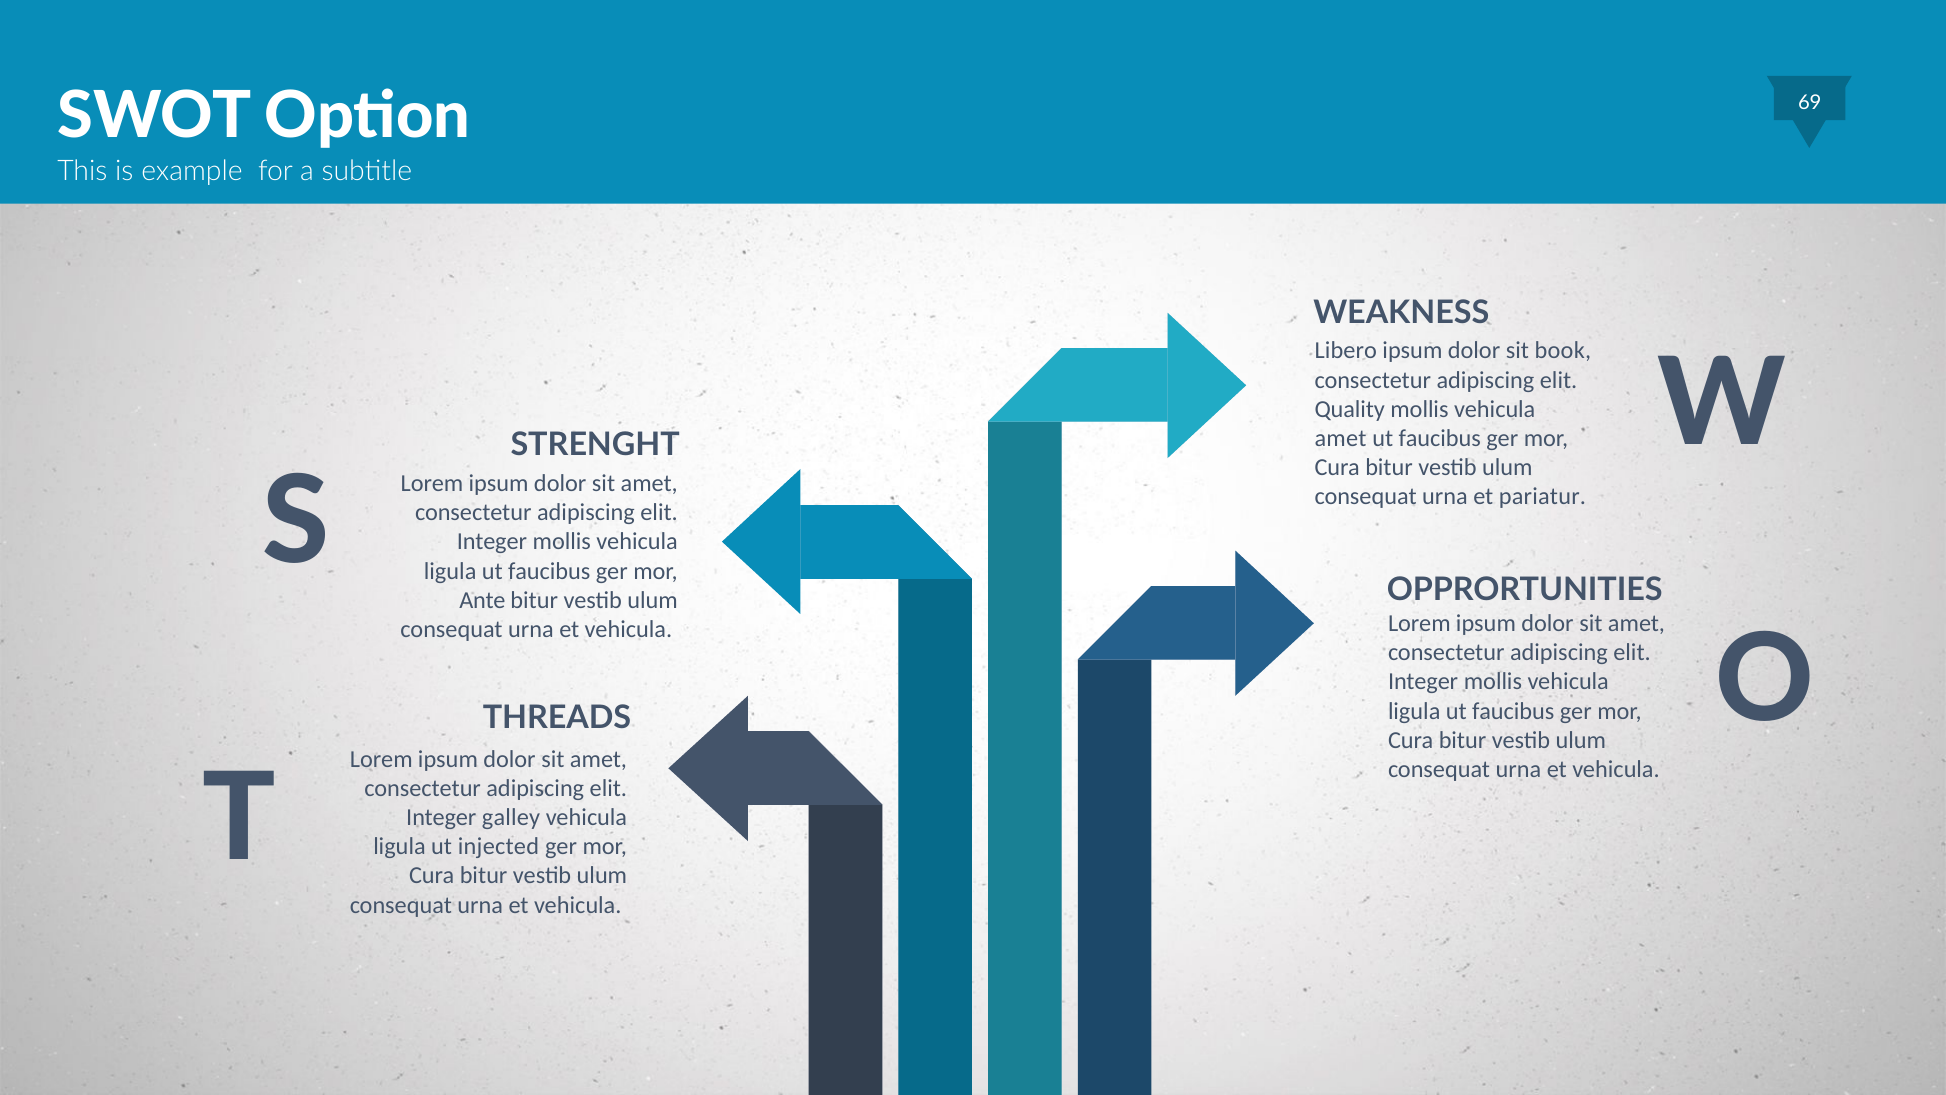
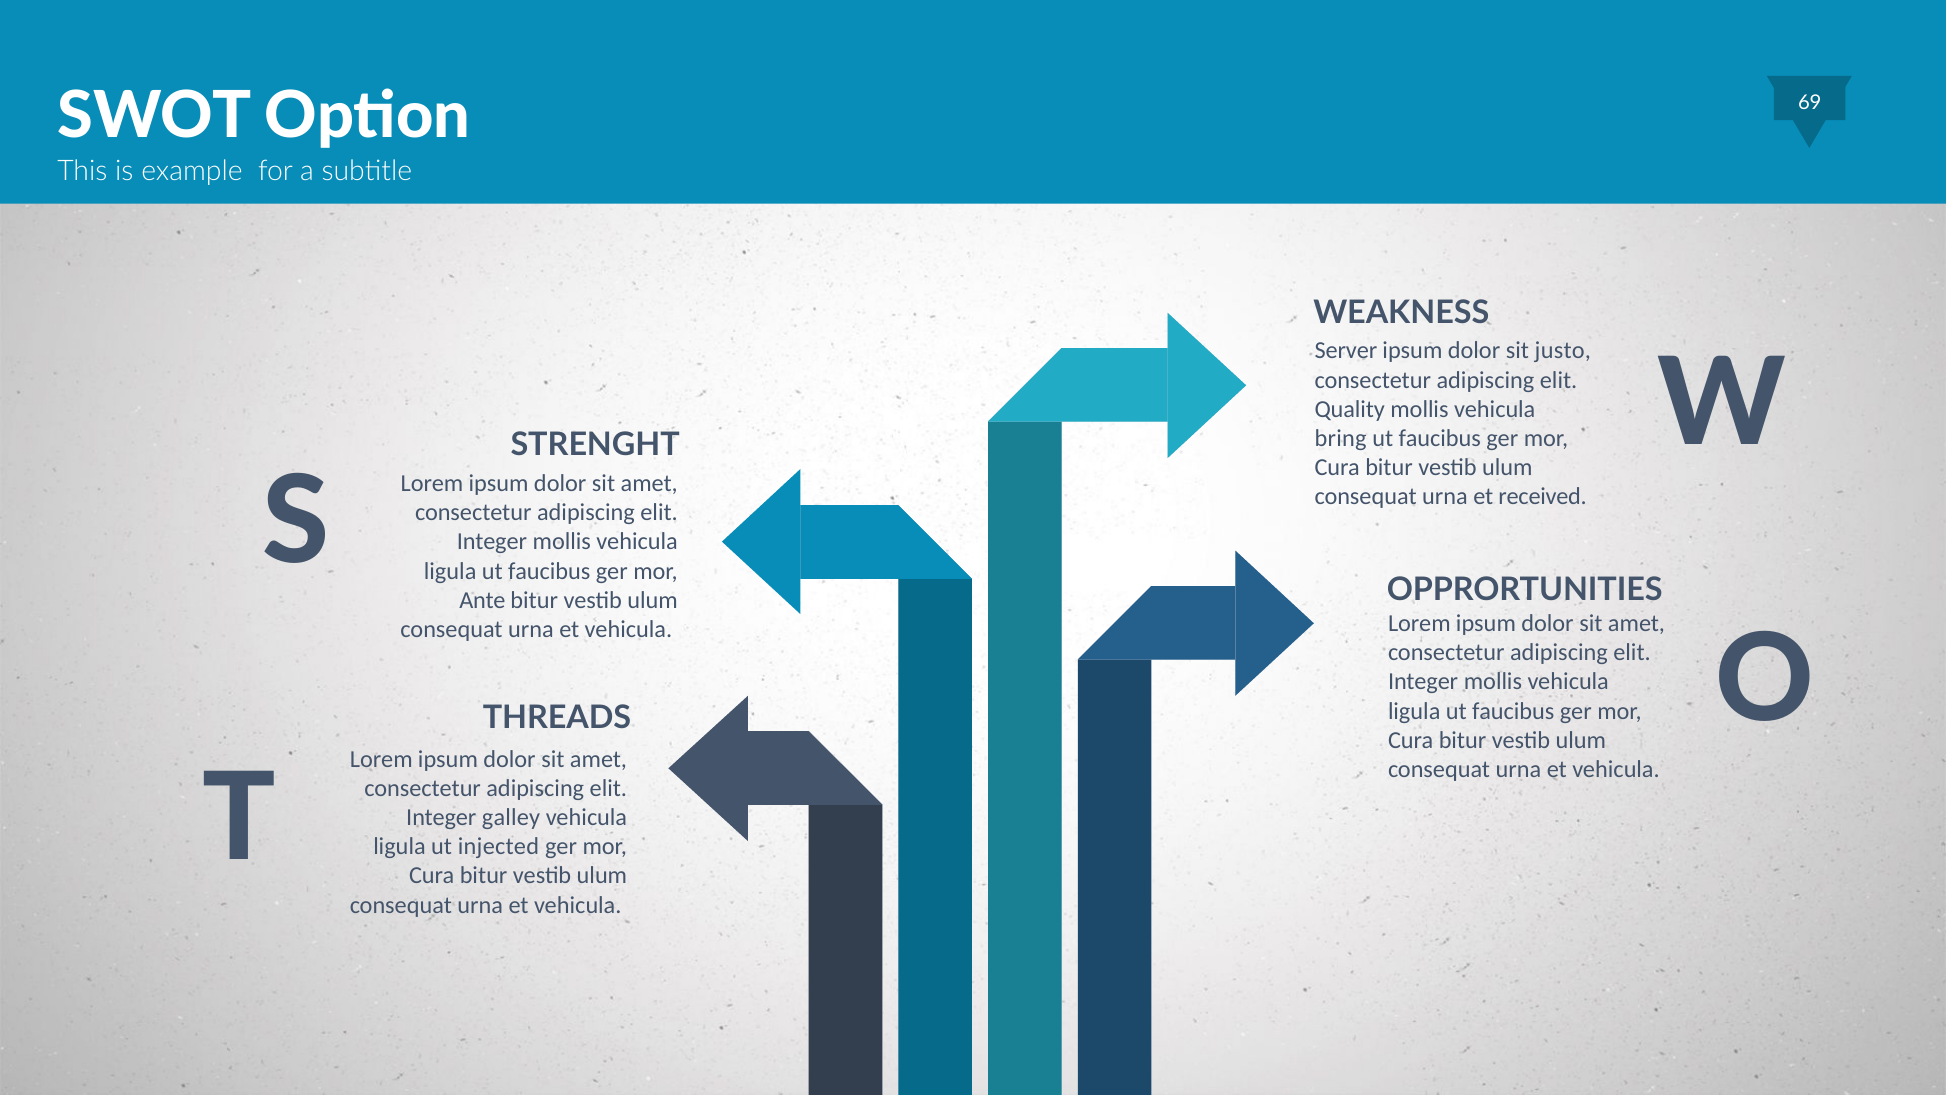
Libero: Libero -> Server
book: book -> justo
amet at (1341, 438): amet -> bring
pariatur: pariatur -> received
